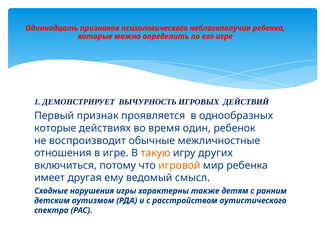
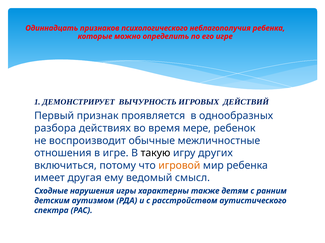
которые at (55, 129): которые -> разбора
один: один -> мере
такую colour: orange -> black
